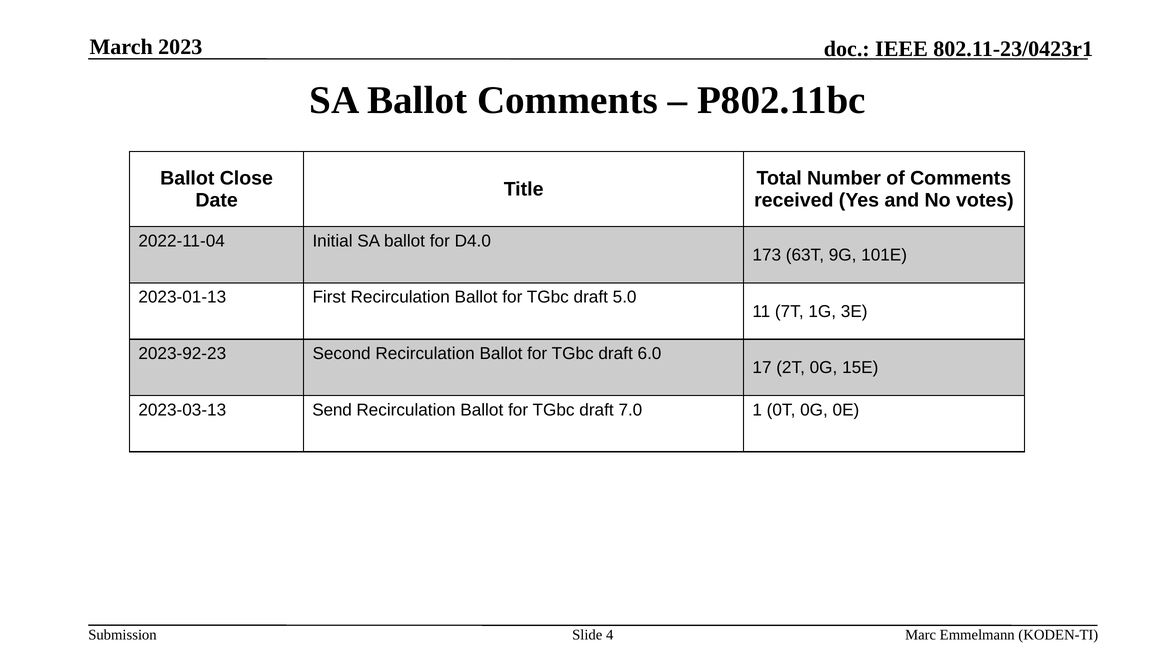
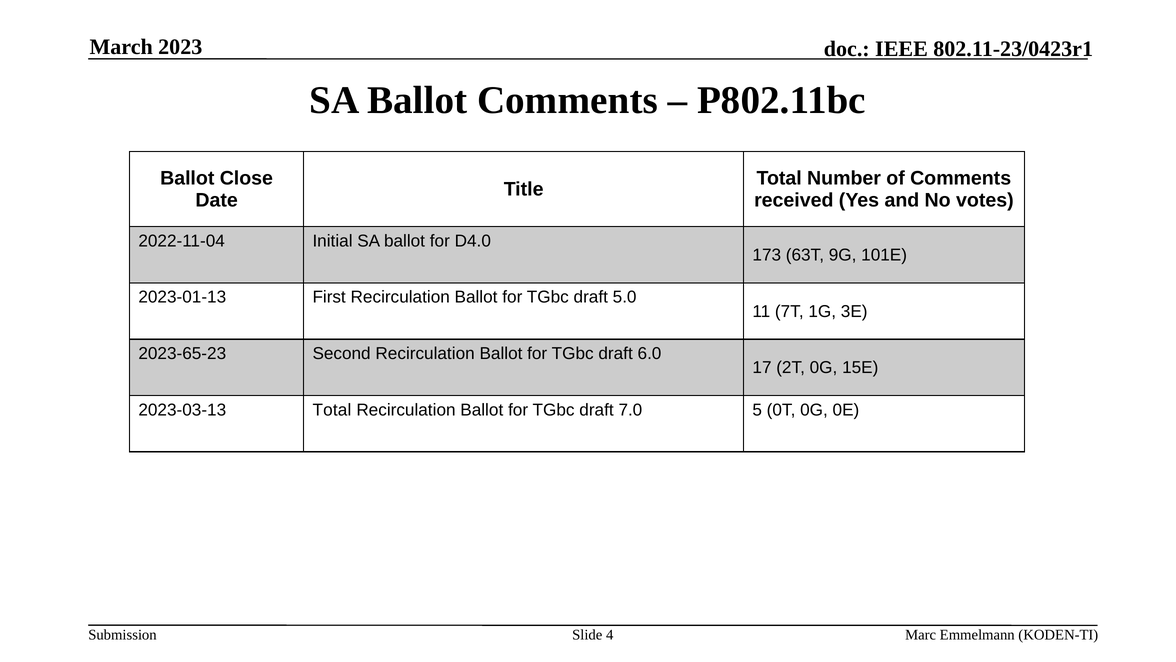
2023-92-23: 2023-92-23 -> 2023-65-23
2023-03-13 Send: Send -> Total
1: 1 -> 5
